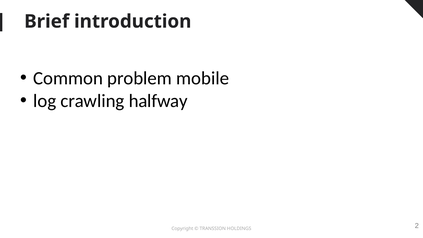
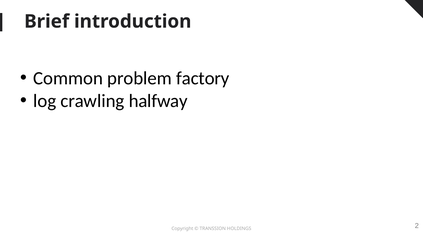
mobile: mobile -> factory
